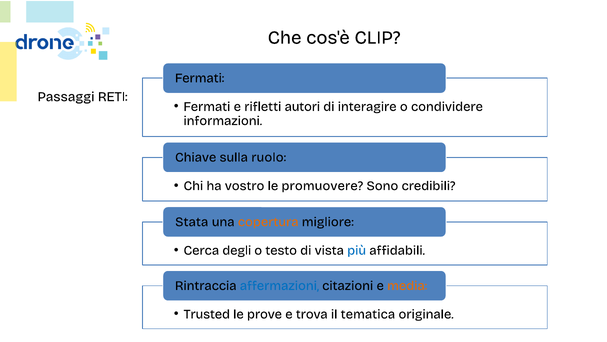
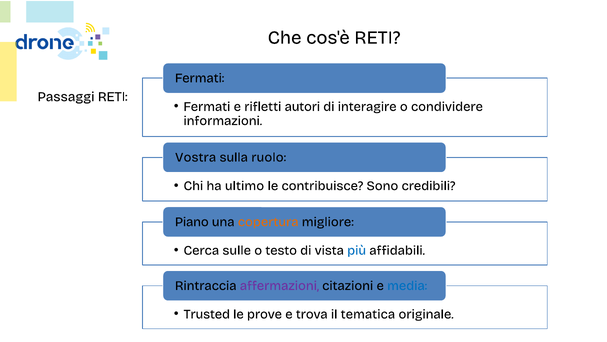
cos'è CLIP: CLIP -> RETI
Chiave: Chiave -> Vostra
vostro: vostro -> ultimo
promuovere: promuovere -> contribuisce
Stata: Stata -> Piano
degli: degli -> sulle
affermazioni colour: blue -> purple
media colour: orange -> blue
